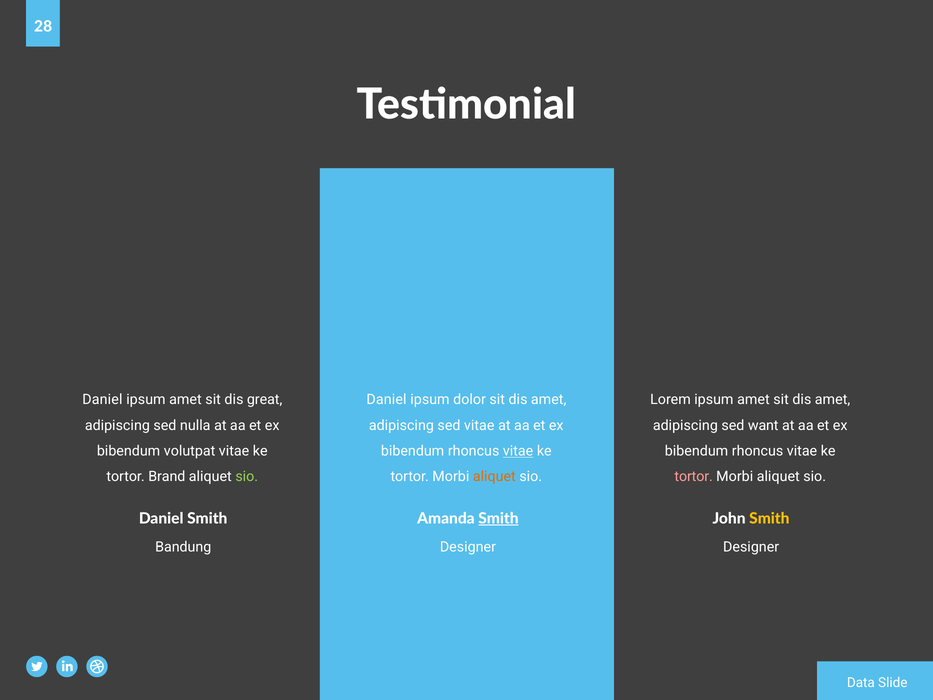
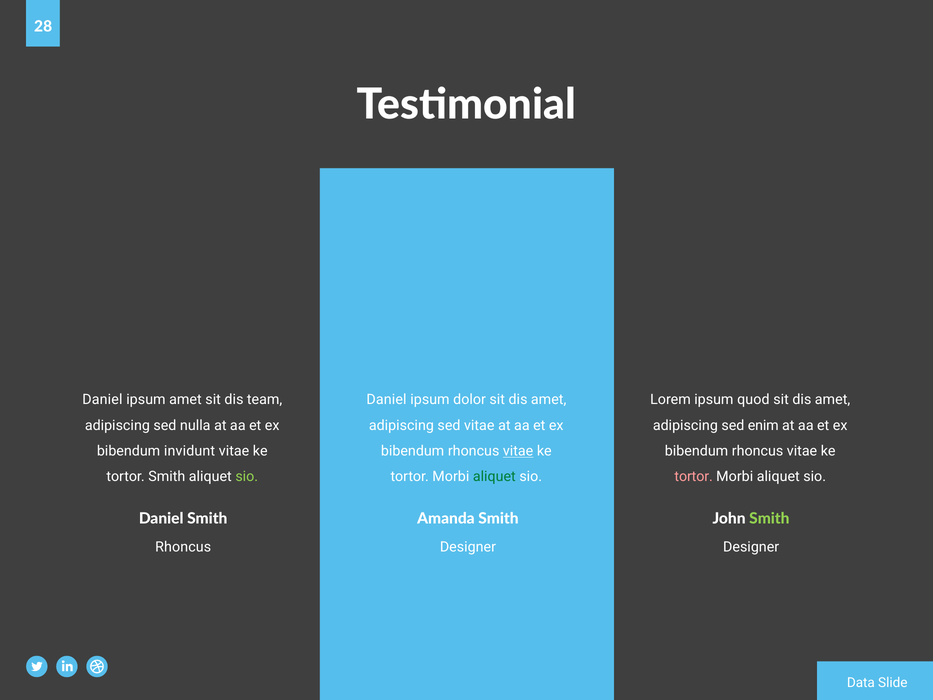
great: great -> team
Lorem ipsum amet: amet -> quod
want: want -> enim
volutpat: volutpat -> invidunt
tortor Brand: Brand -> Smith
aliquet at (494, 477) colour: orange -> green
Smith at (498, 518) underline: present -> none
Smith at (769, 518) colour: yellow -> light green
Bandung at (183, 547): Bandung -> Rhoncus
